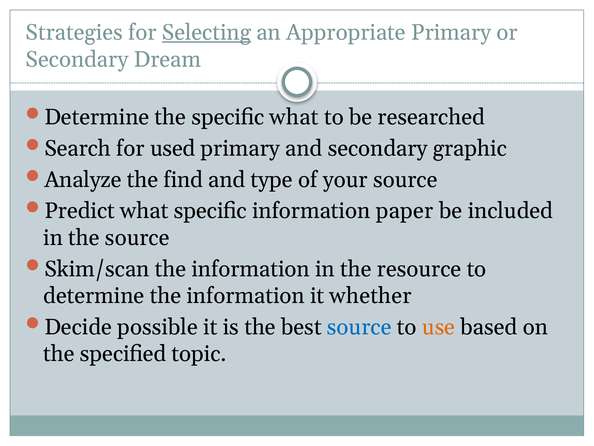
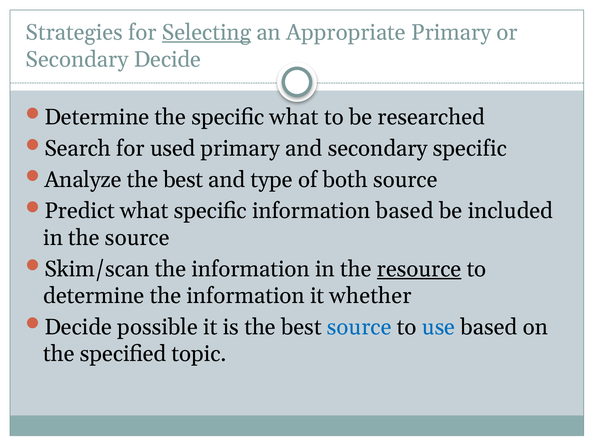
Secondary Dream: Dream -> Decide
secondary graphic: graphic -> specific
Analyze the find: find -> best
your: your -> both
information paper: paper -> based
resource underline: none -> present
use colour: orange -> blue
